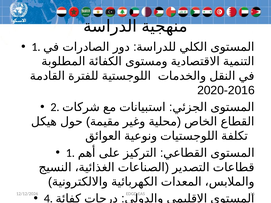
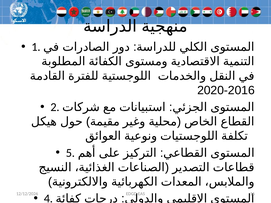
1 at (70, 153): 1 -> 5
